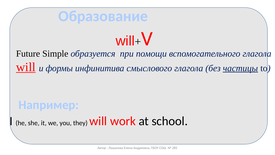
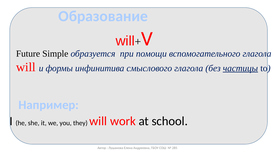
will at (26, 67) underline: present -> none
